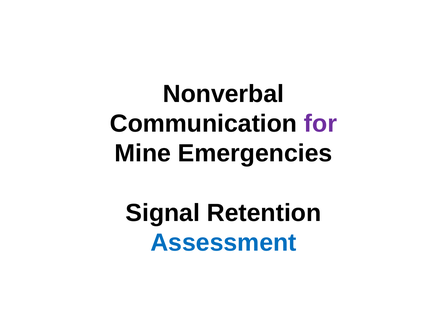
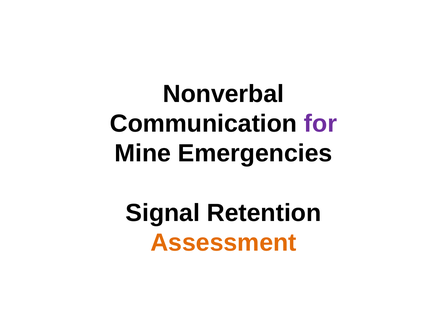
Assessment colour: blue -> orange
